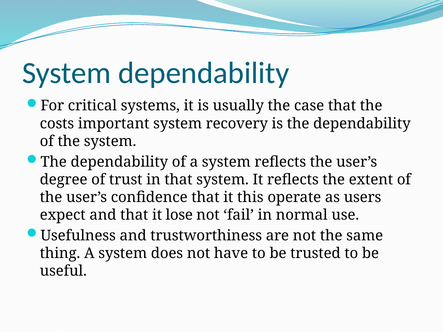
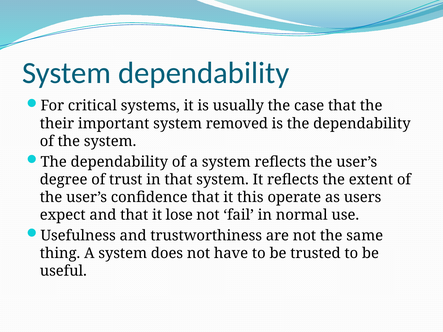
costs: costs -> their
recovery: recovery -> removed
